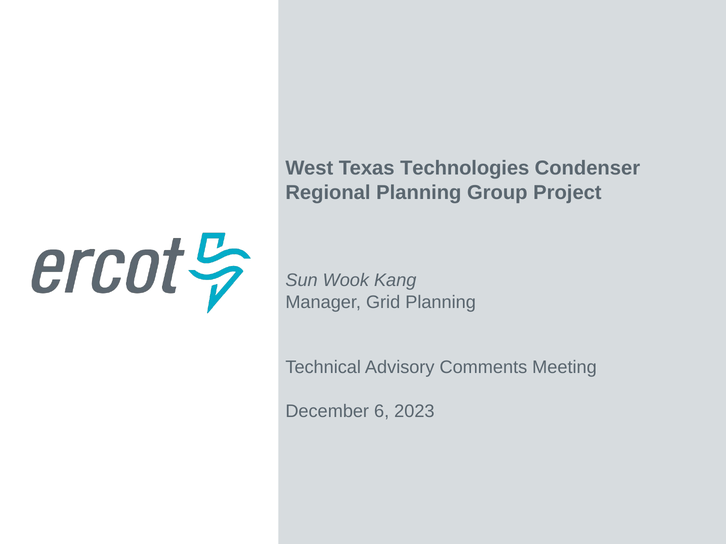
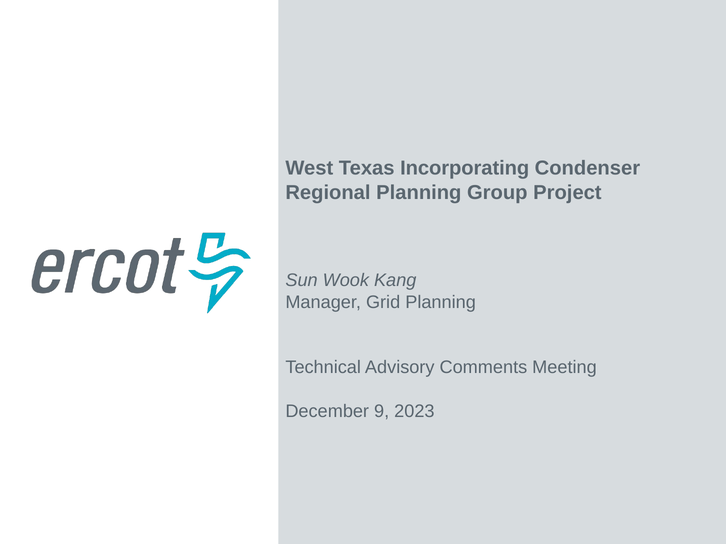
Technologies: Technologies -> Incorporating
6: 6 -> 9
